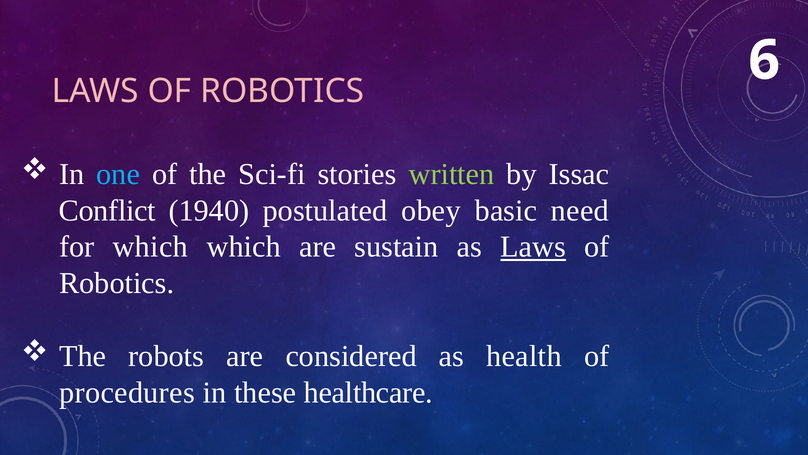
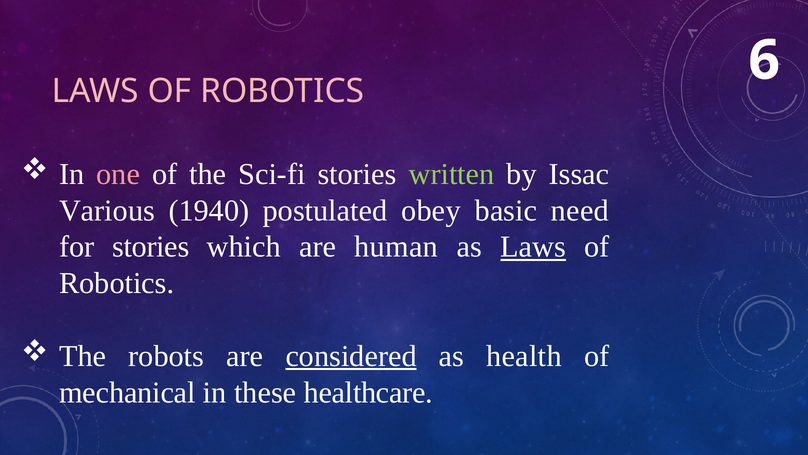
one colour: light blue -> pink
Conflict: Conflict -> Various
for which: which -> stories
sustain: sustain -> human
considered underline: none -> present
procedures: procedures -> mechanical
